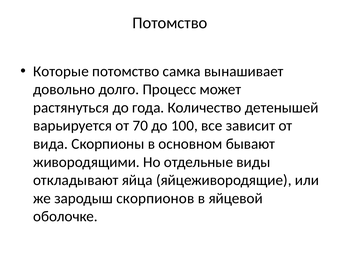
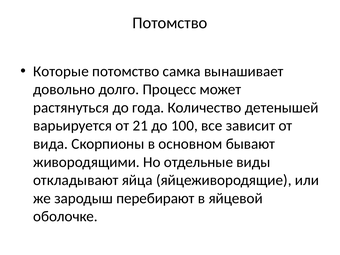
70: 70 -> 21
скорпионов: скорпионов -> перебирают
